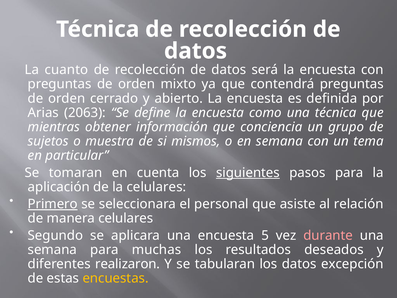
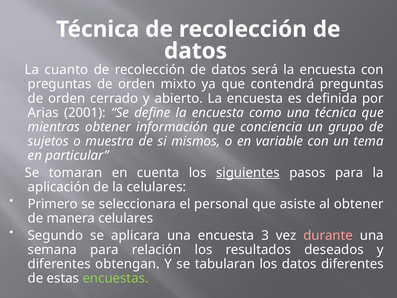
2063: 2063 -> 2001
en semana: semana -> variable
Primero underline: present -> none
al relación: relación -> obtener
5: 5 -> 3
muchas: muchas -> relación
realizaron: realizaron -> obtengan
datos excepción: excepción -> diferentes
encuestas colour: yellow -> light green
